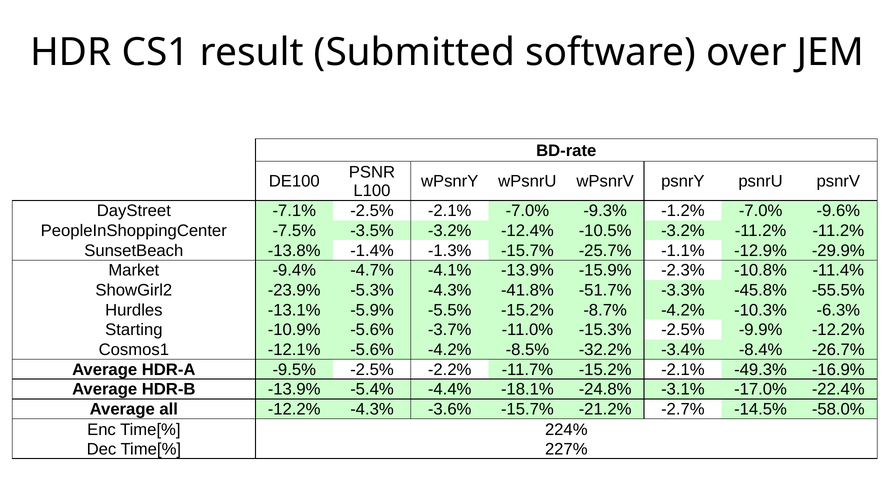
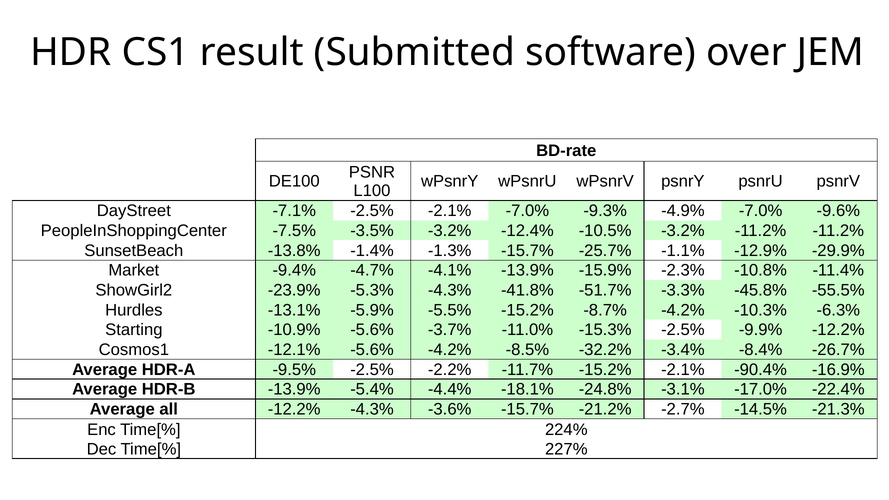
-1.2%: -1.2% -> -4.9%
-49.3%: -49.3% -> -90.4%
-58.0%: -58.0% -> -21.3%
